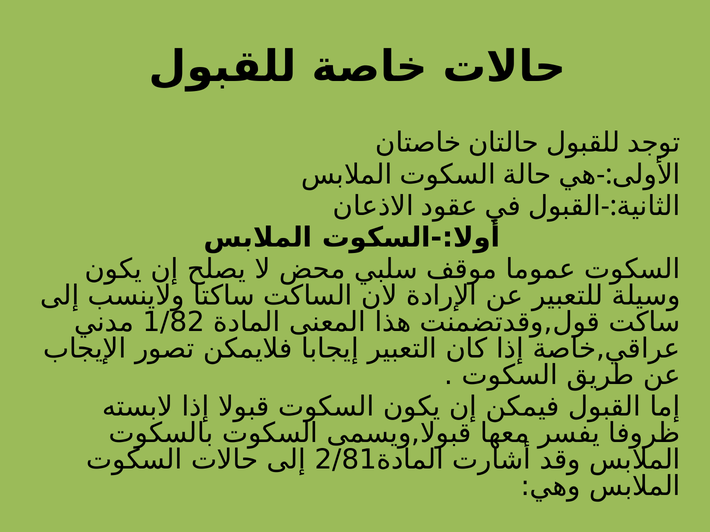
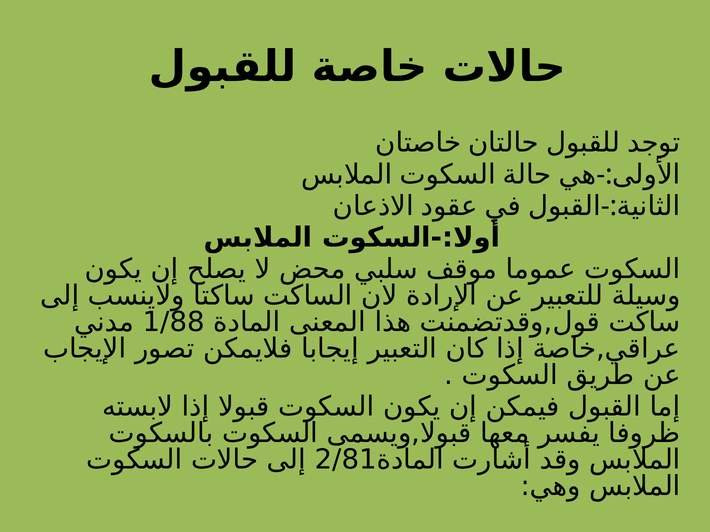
1/82: 1/82 -> 1/88
